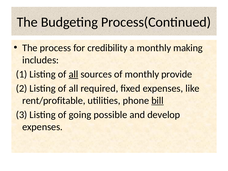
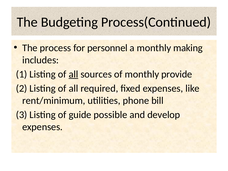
credibility: credibility -> personnel
rent/profitable: rent/profitable -> rent/minimum
bill underline: present -> none
going: going -> guide
